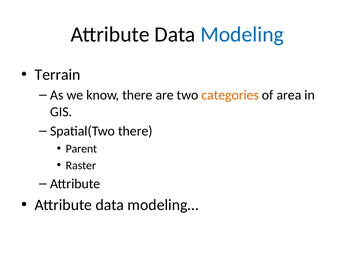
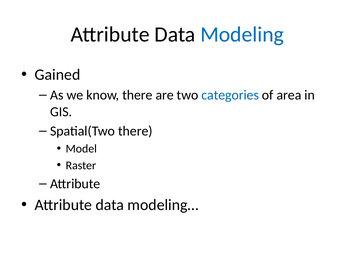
Terrain: Terrain -> Gained
categories colour: orange -> blue
Parent: Parent -> Model
